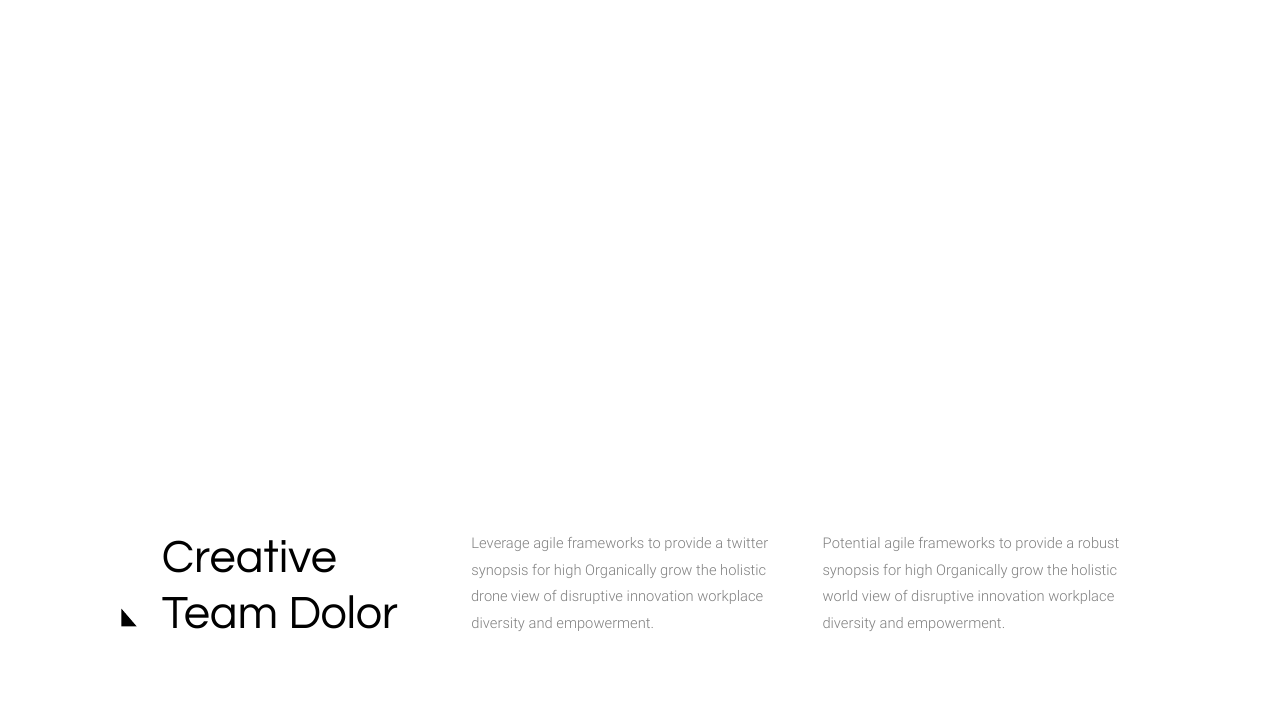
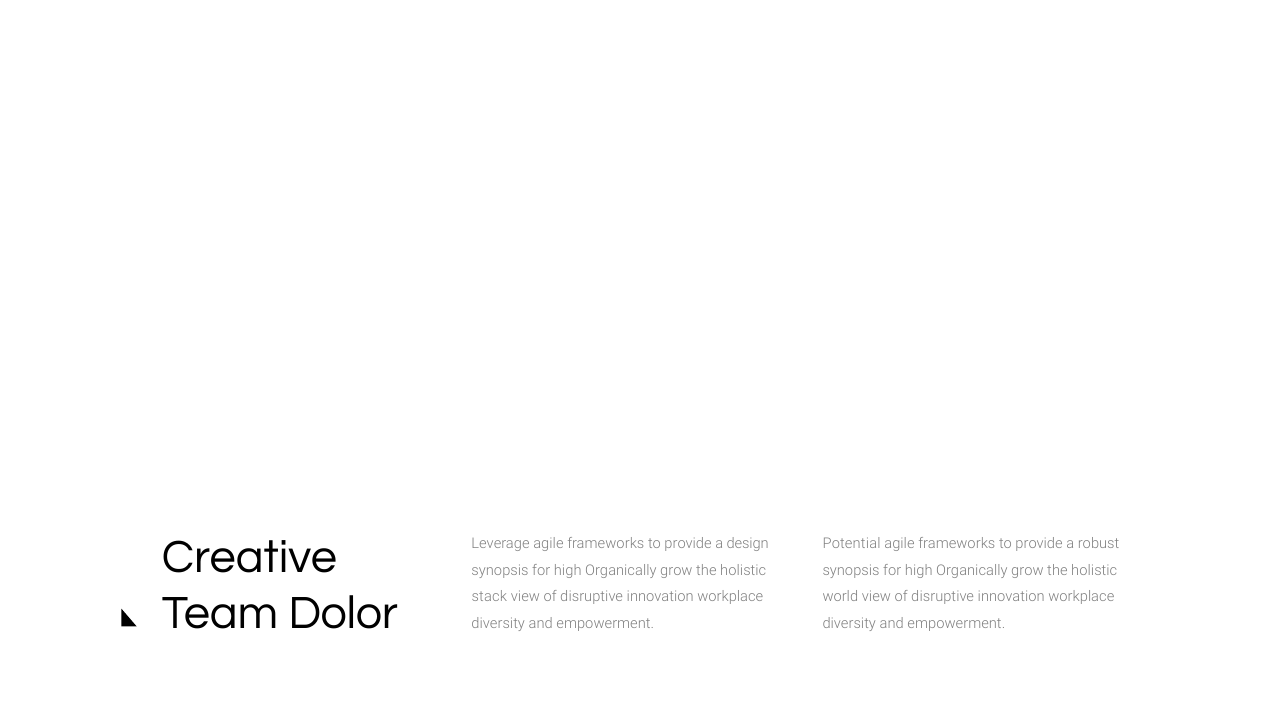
twitter: twitter -> design
drone: drone -> stack
